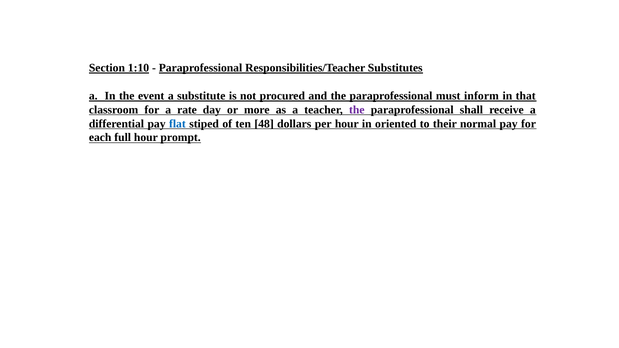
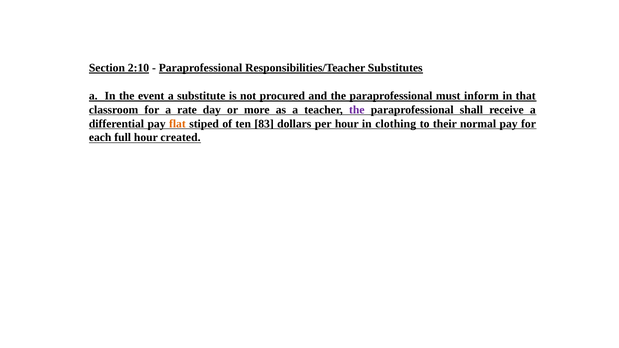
1:10: 1:10 -> 2:10
flat colour: blue -> orange
48: 48 -> 83
oriented: oriented -> clothing
prompt: prompt -> created
